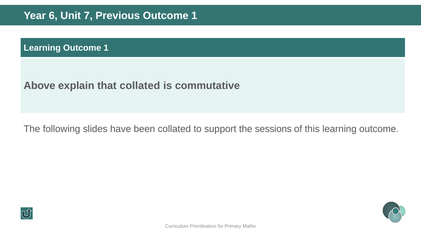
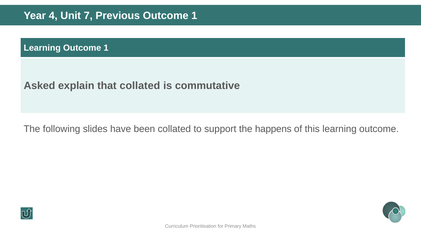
6: 6 -> 4
Above: Above -> Asked
sessions: sessions -> happens
